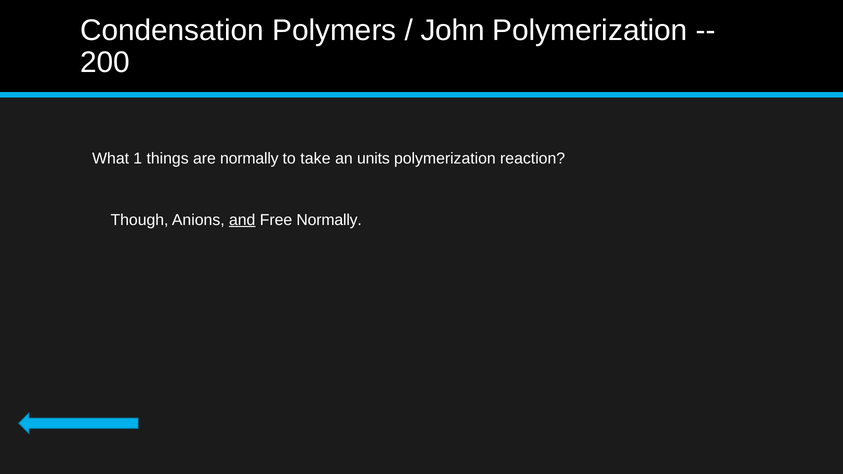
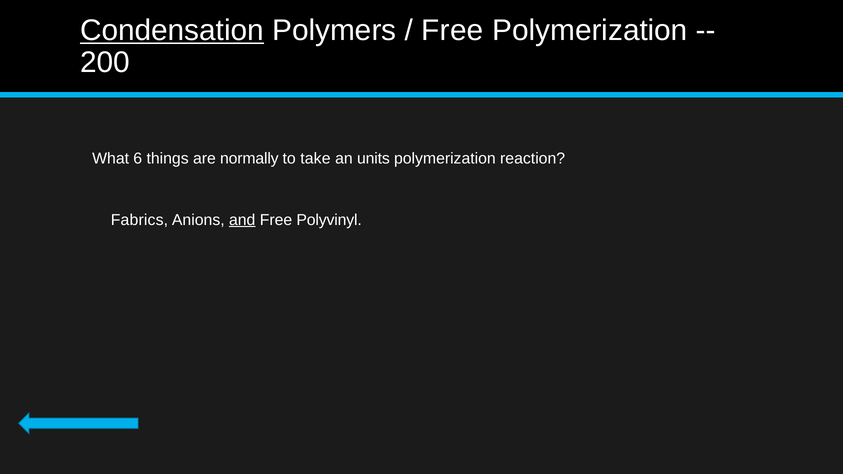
Condensation underline: none -> present
John at (453, 30): John -> Free
1: 1 -> 6
Though: Though -> Fabrics
Free Normally: Normally -> Polyvinyl
